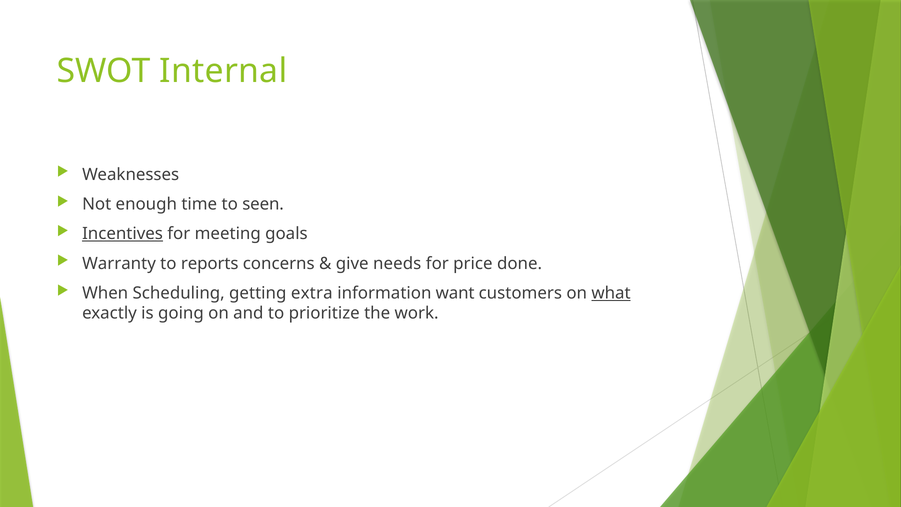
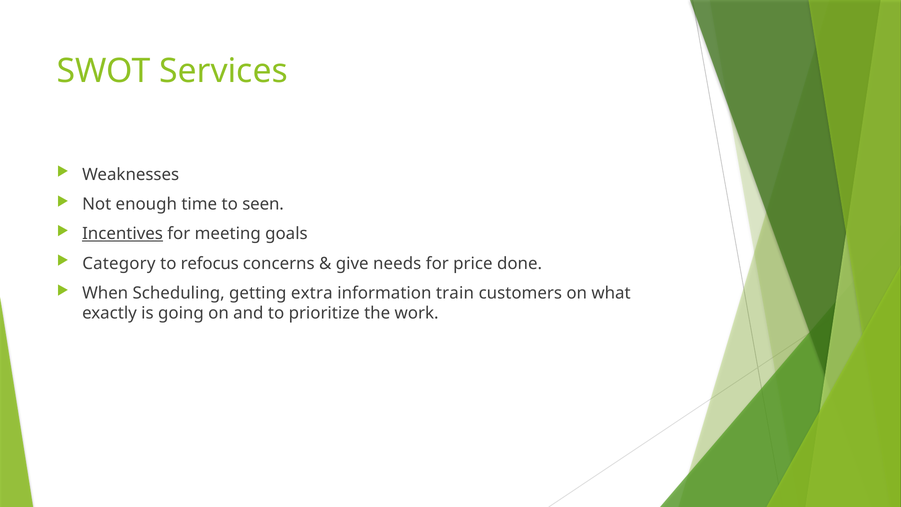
Internal: Internal -> Services
Warranty: Warranty -> Category
reports: reports -> refocus
want: want -> train
what underline: present -> none
